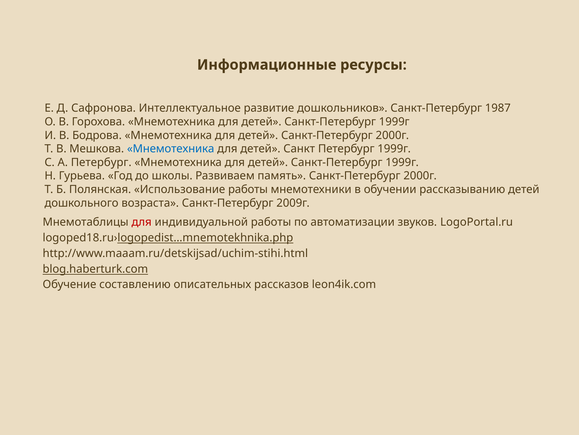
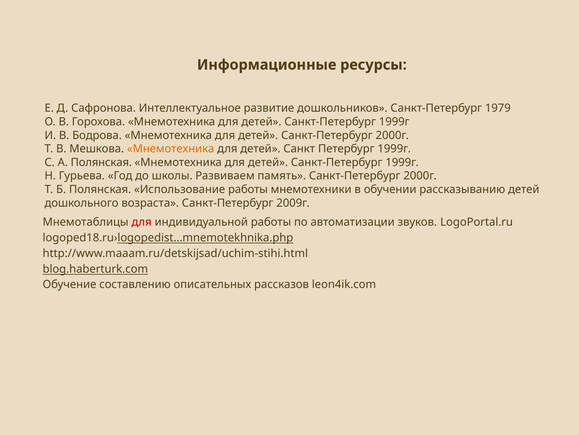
1987: 1987 -> 1979
Мнемотехника at (171, 149) colour: blue -> orange
А Петербург: Петербург -> Полянская
